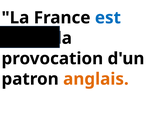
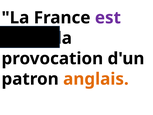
est colour: blue -> purple
